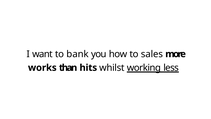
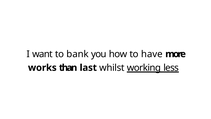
sales: sales -> have
hits: hits -> last
